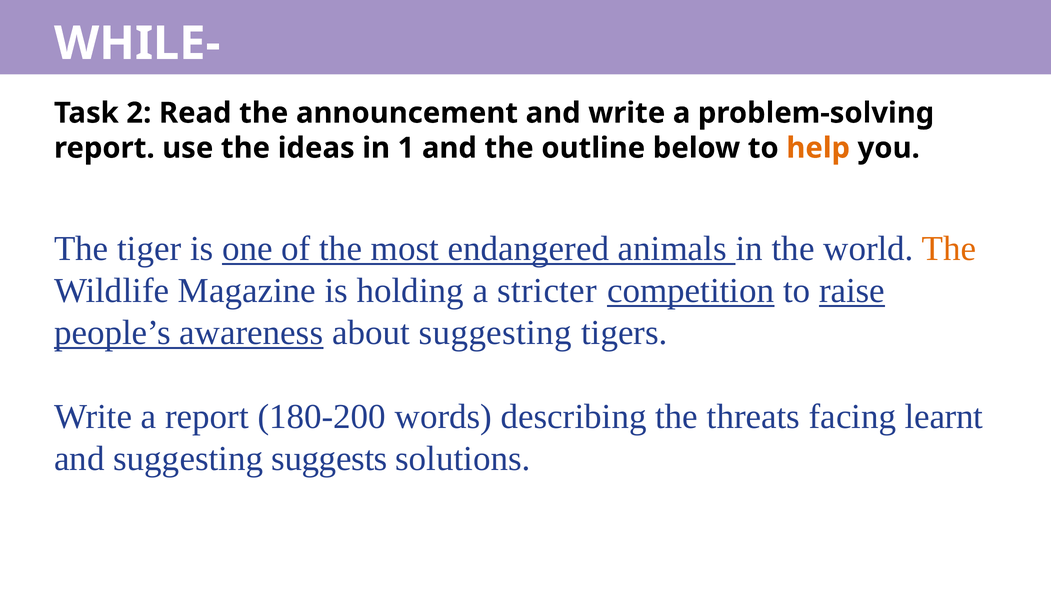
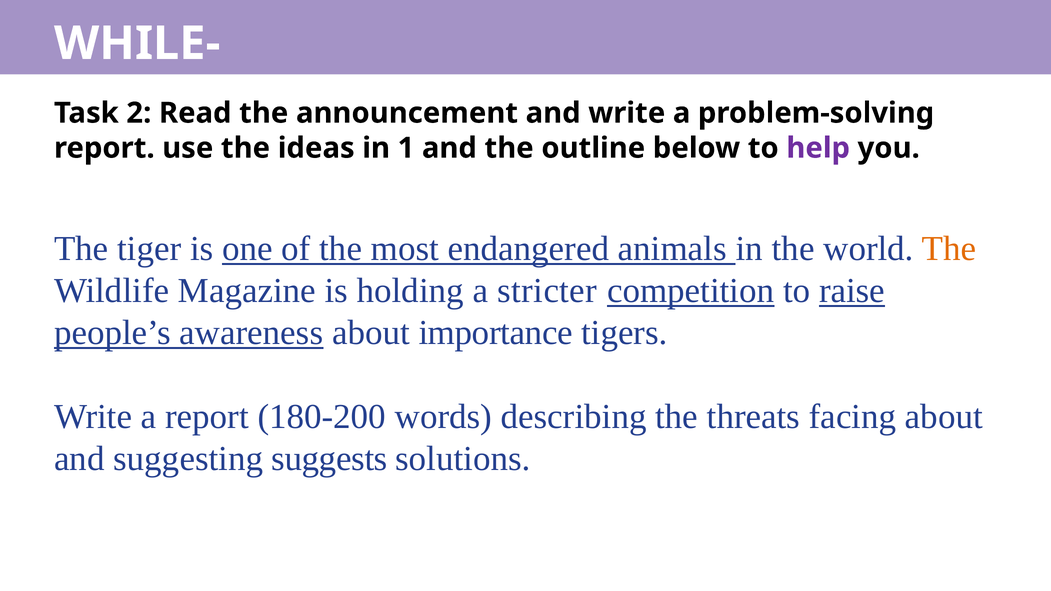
help colour: orange -> purple
about suggesting: suggesting -> importance
facing learnt: learnt -> about
